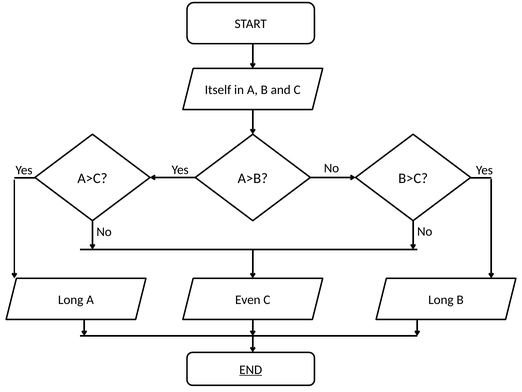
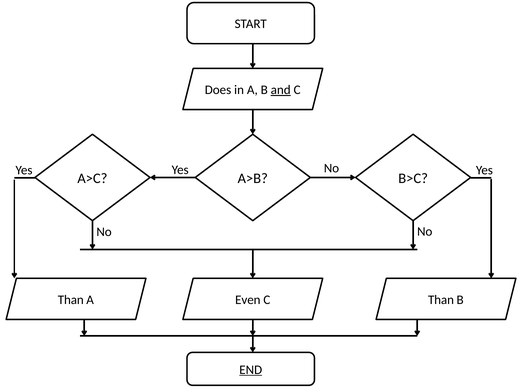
Itself: Itself -> Does
and underline: none -> present
Long at (71, 299): Long -> Than
C Long: Long -> Than
